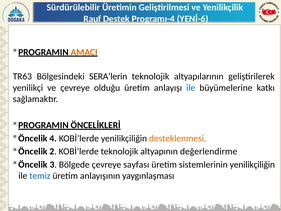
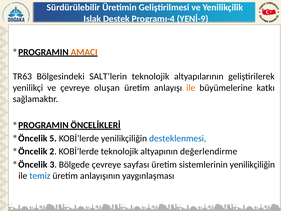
Rauf: Rauf -> Islak
YENİ-6: YENİ-6 -> YENİ-9
SERA’lerin: SERA’lerin -> SALT’lerin
olduğu: olduğu -> oluşan
ile at (191, 88) colour: blue -> orange
4: 4 -> 5
desteklenmesi colour: orange -> blue
